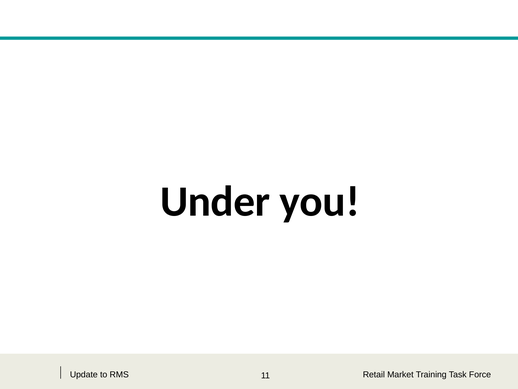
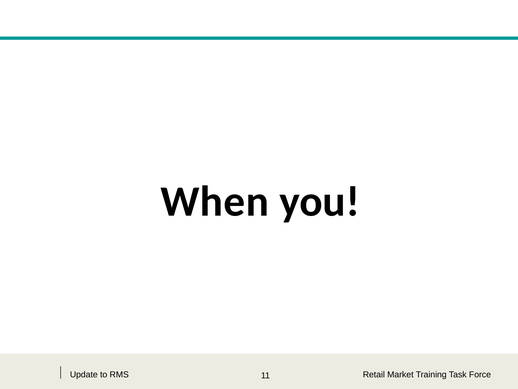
Under: Under -> When
